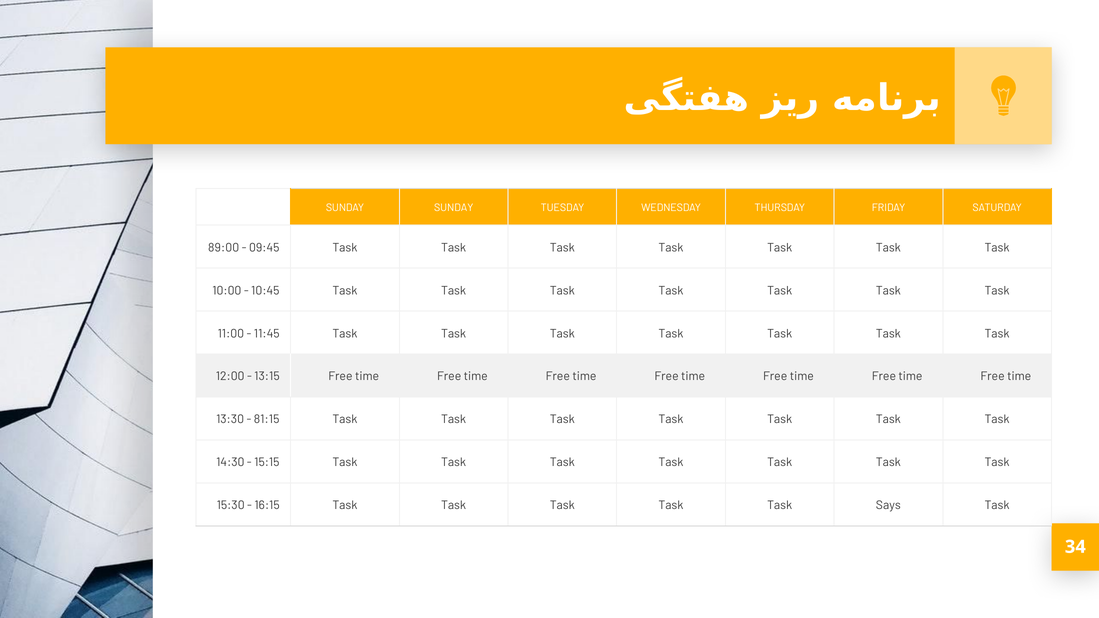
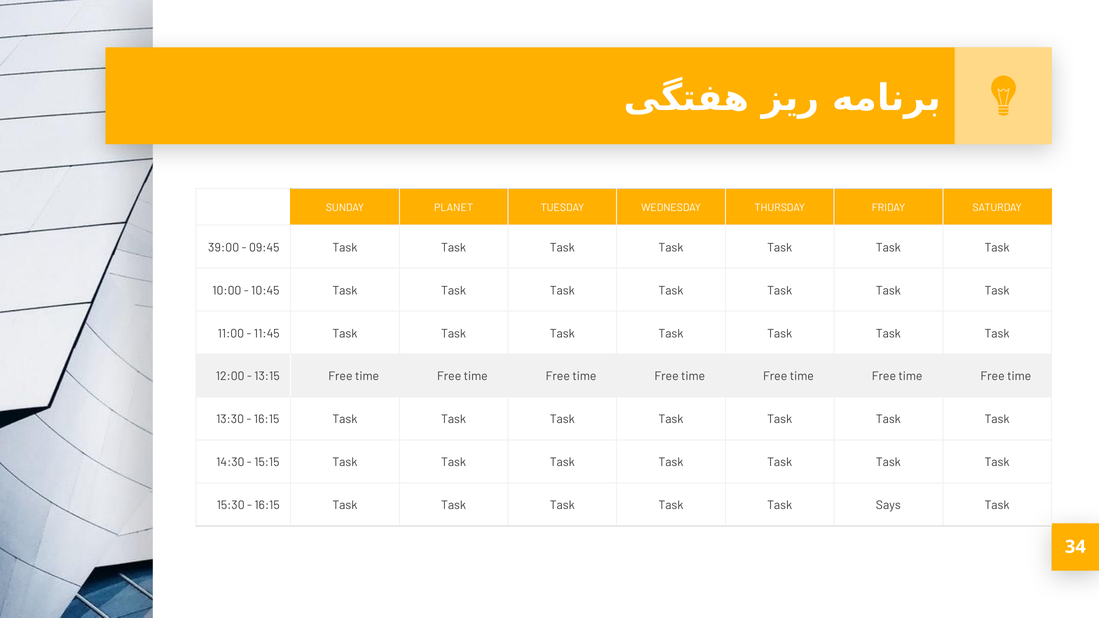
SUNDAY SUNDAY: SUNDAY -> PLANET
89:00: 89:00 -> 39:00
81:15 at (267, 420): 81:15 -> 16:15
